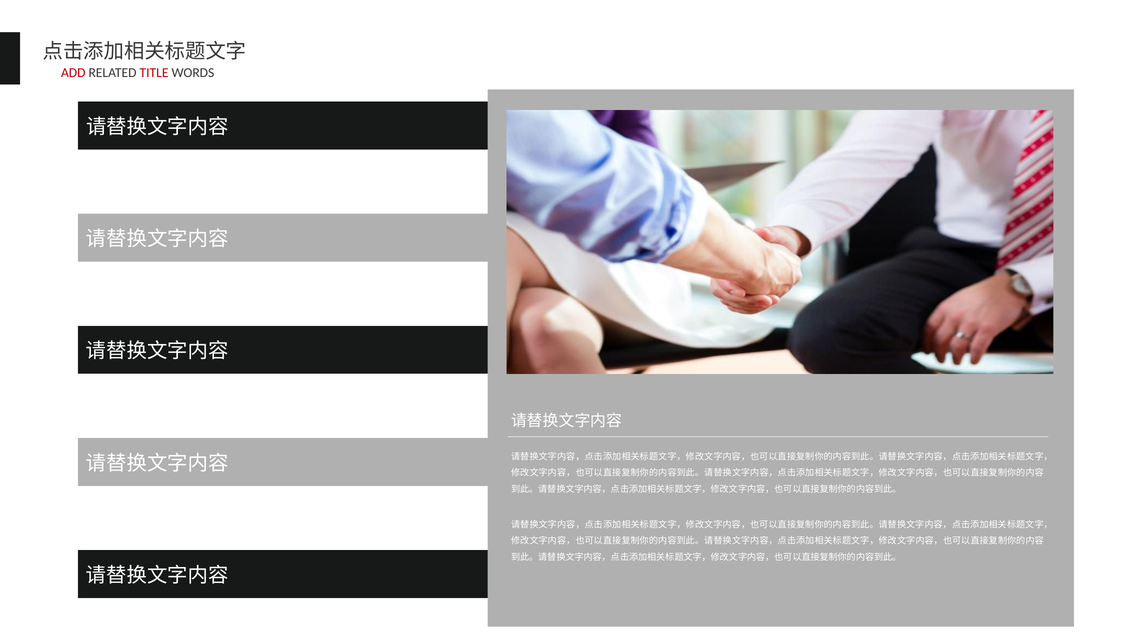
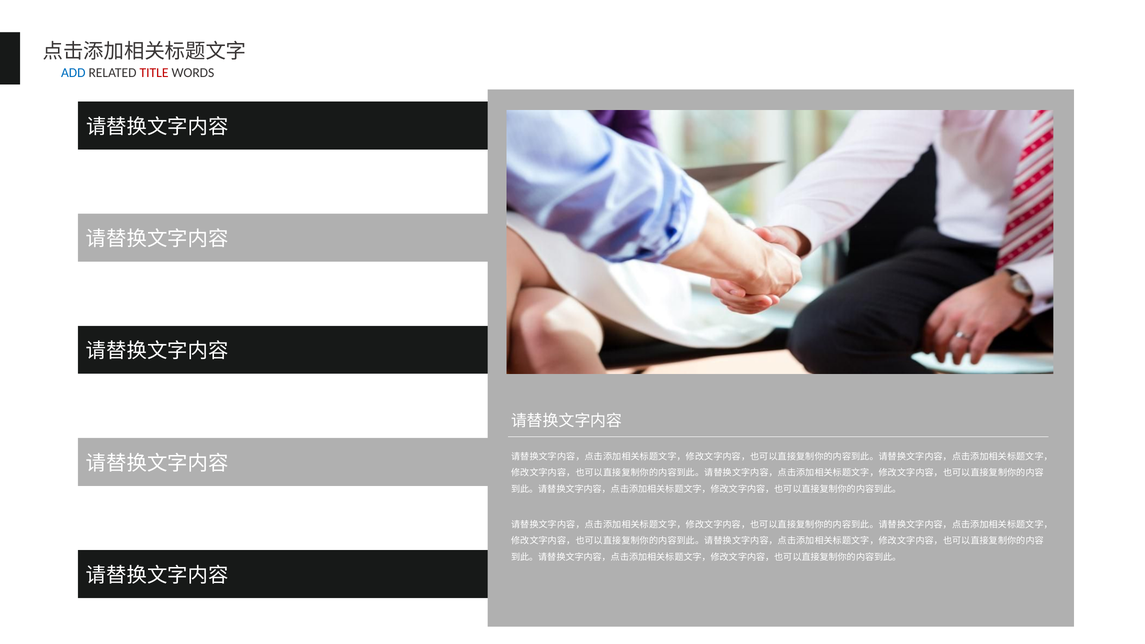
ADD colour: red -> blue
